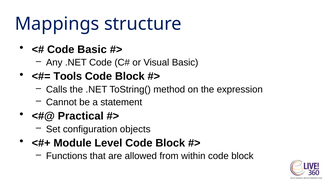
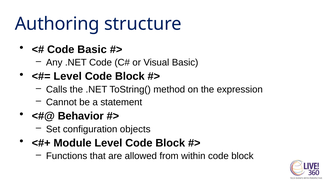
Mappings: Mappings -> Authoring
Tools at (68, 76): Tools -> Level
Practical: Practical -> Behavior
